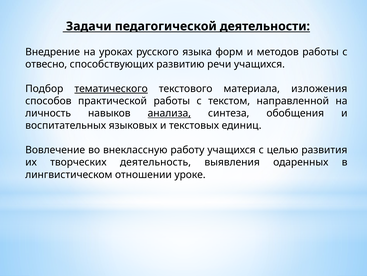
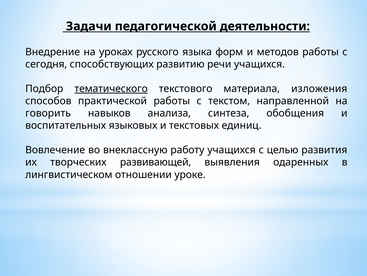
отвесно: отвесно -> сегодня
личность: личность -> говорить
анализа underline: present -> none
деятельность: деятельность -> развивающей
